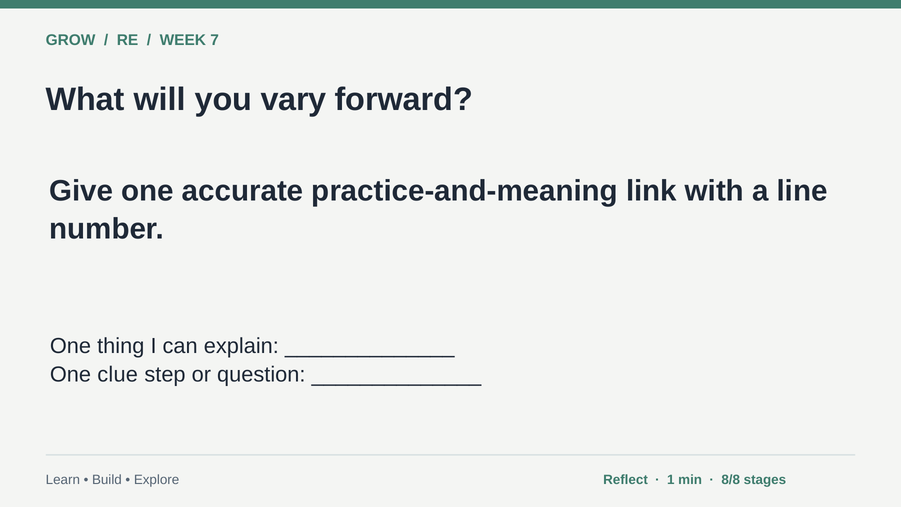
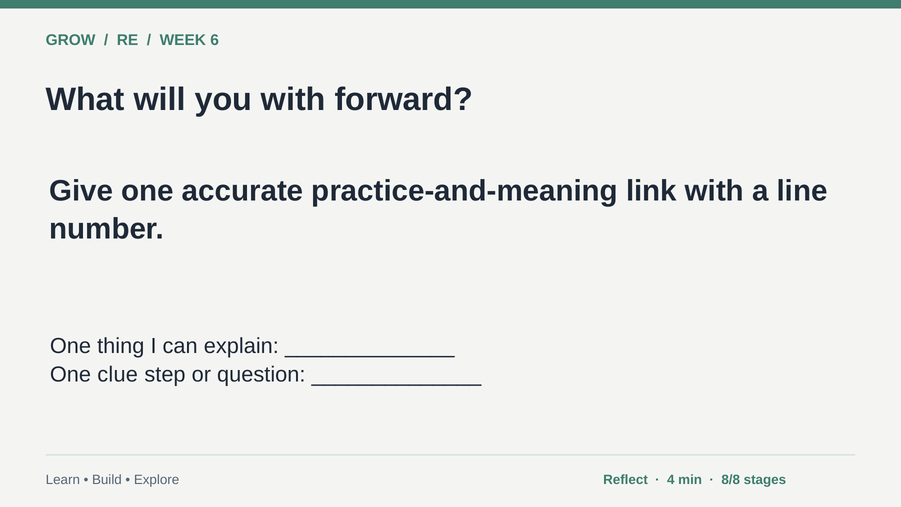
7: 7 -> 6
you vary: vary -> with
1: 1 -> 4
